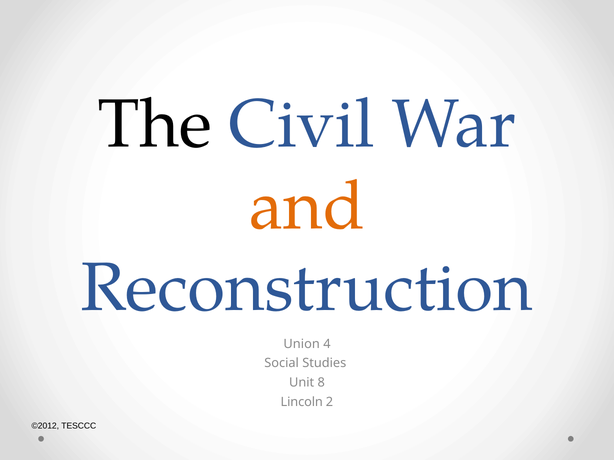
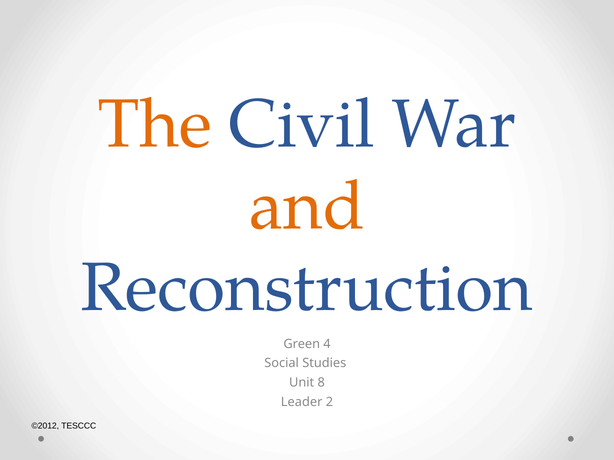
The colour: black -> orange
Union: Union -> Green
Lincoln: Lincoln -> Leader
